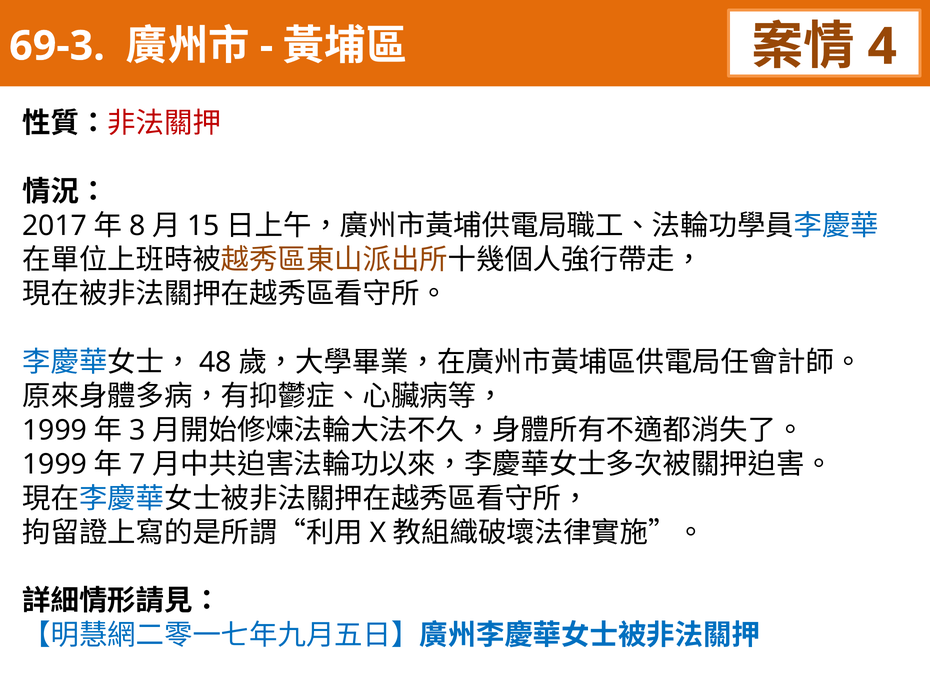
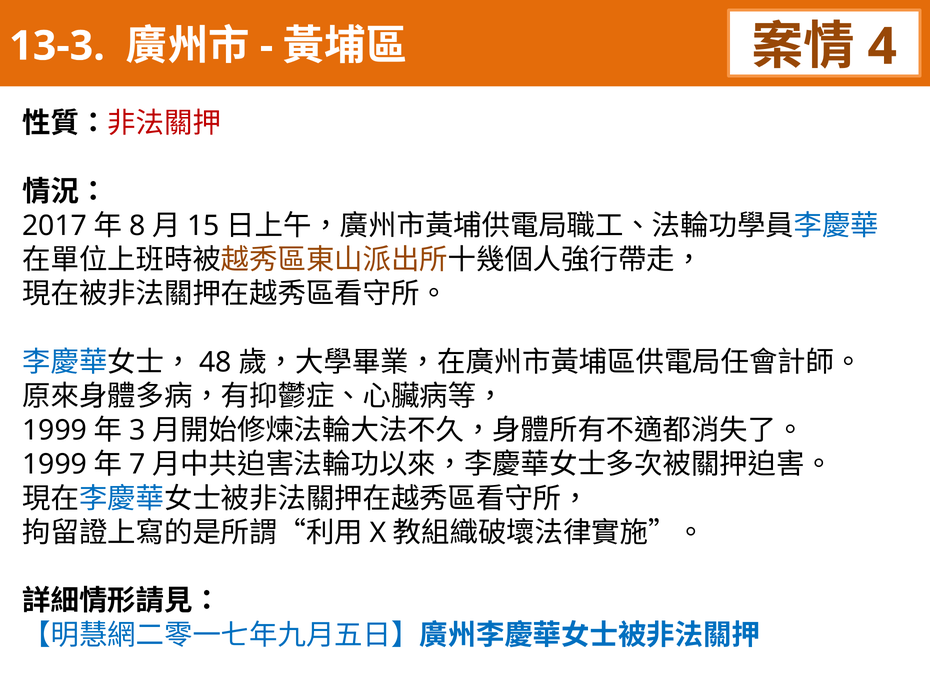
69-3: 69-3 -> 13-3
